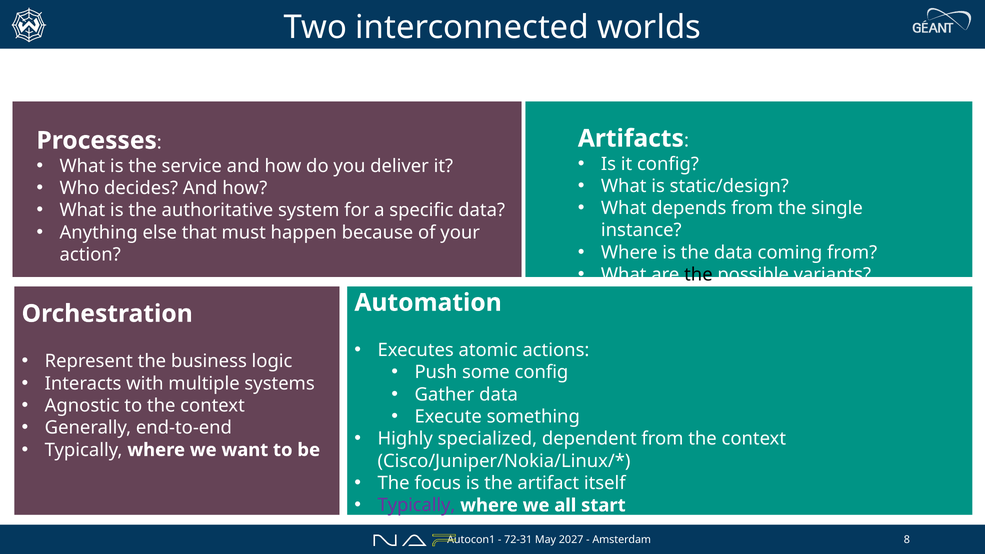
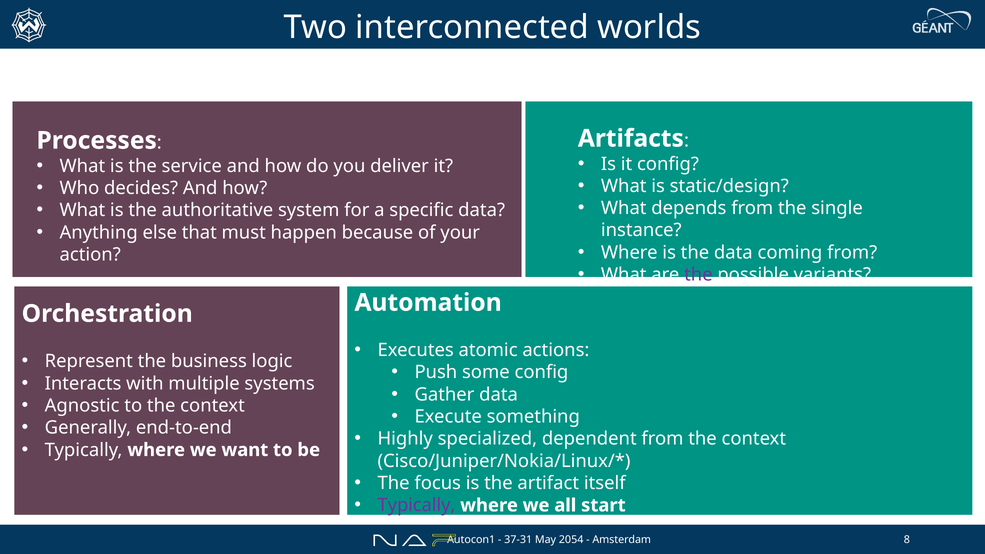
the at (698, 275) colour: black -> purple
72-31: 72-31 -> 37-31
2027: 2027 -> 2054
